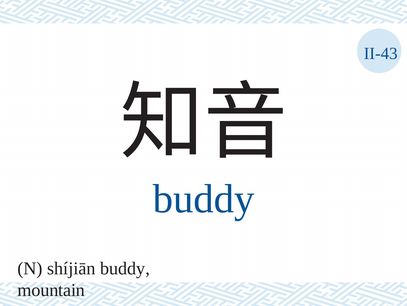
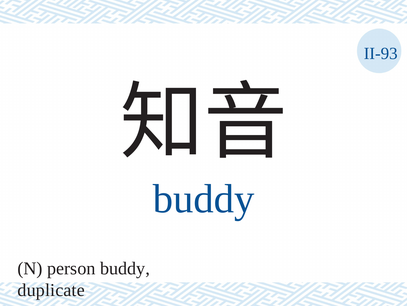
II-43: II-43 -> II-93
shíjiān: shíjiān -> person
mountain: mountain -> duplicate
